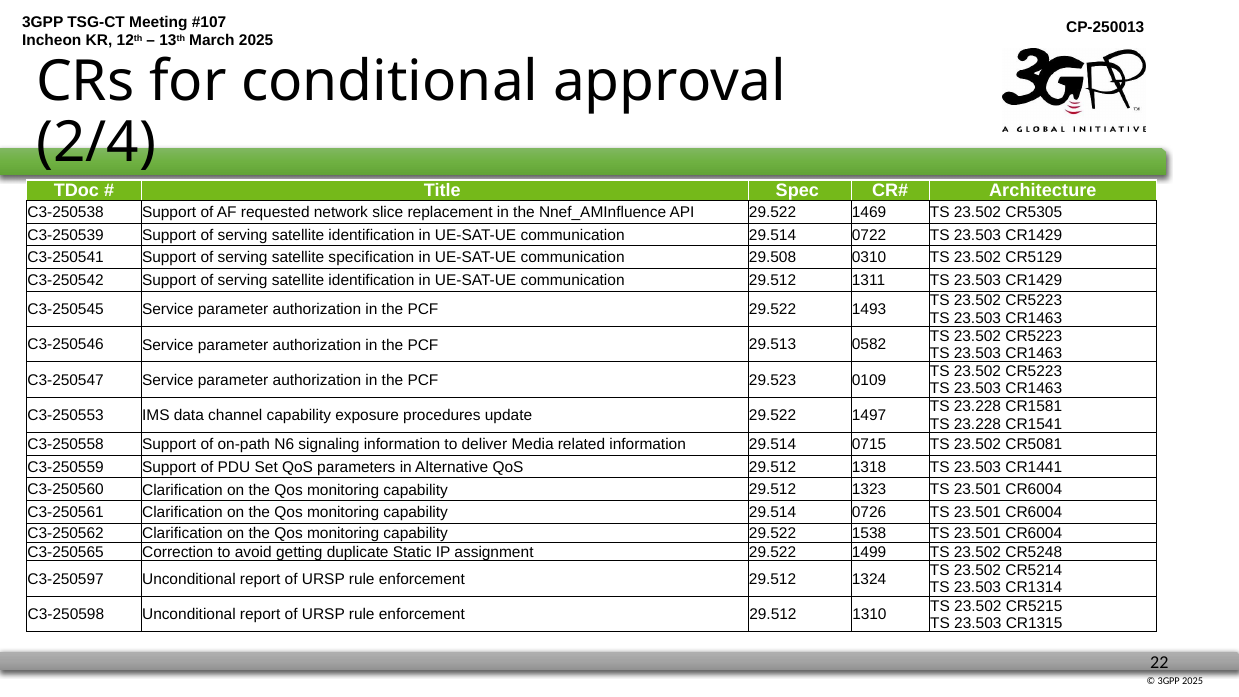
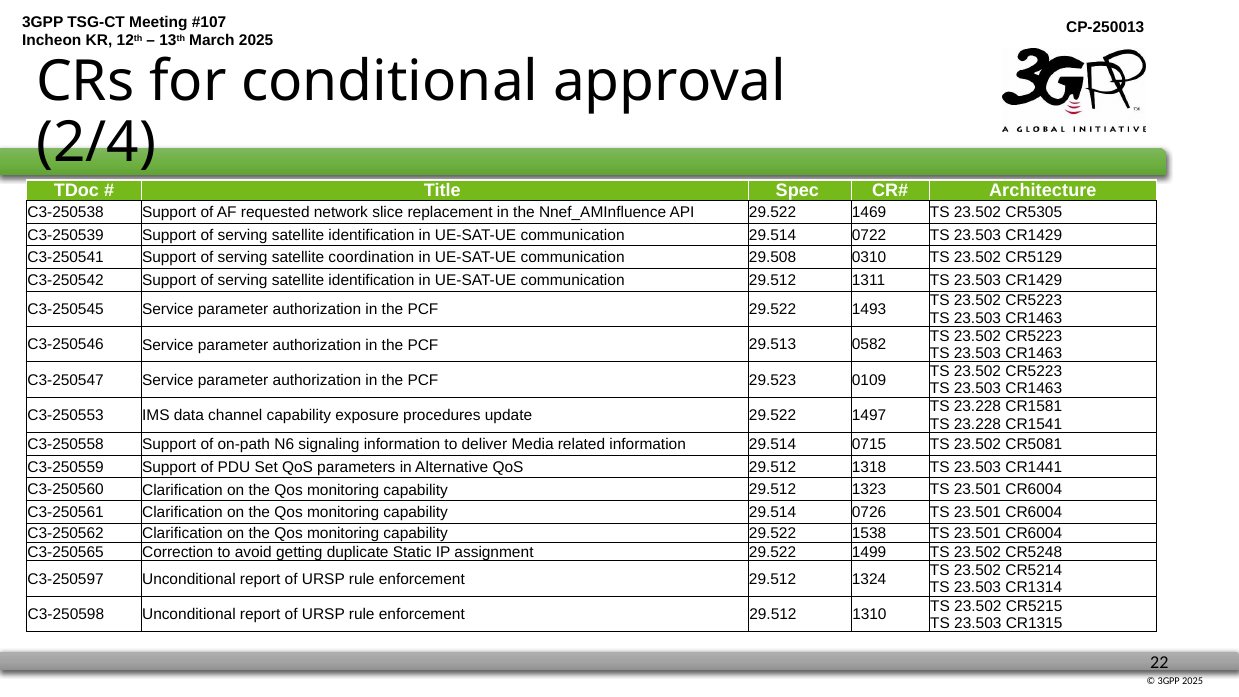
specification: specification -> coordination
